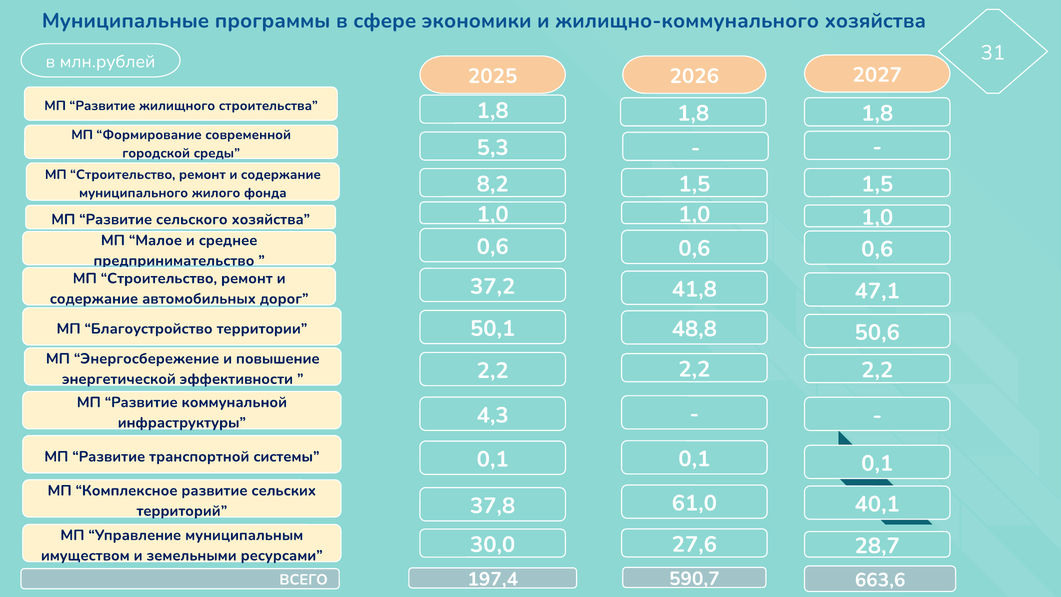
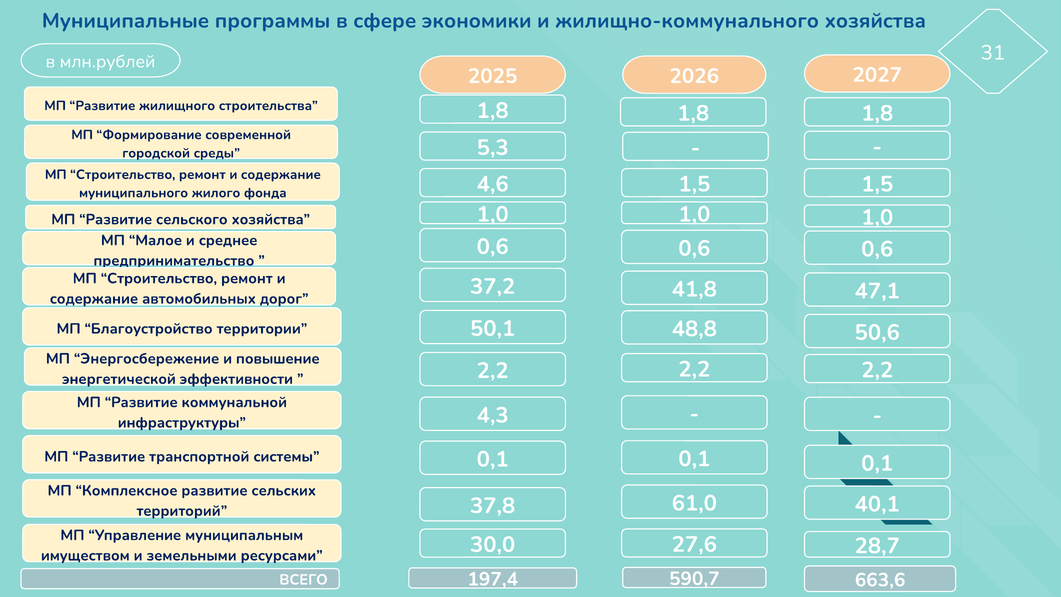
8,2: 8,2 -> 4,6
